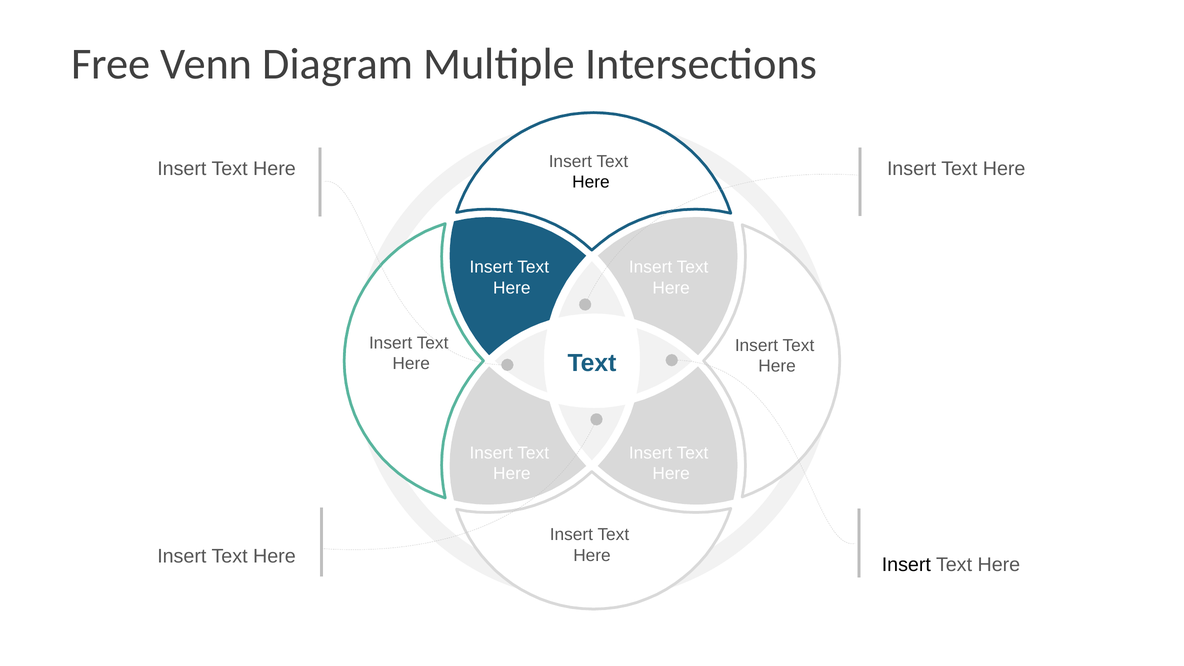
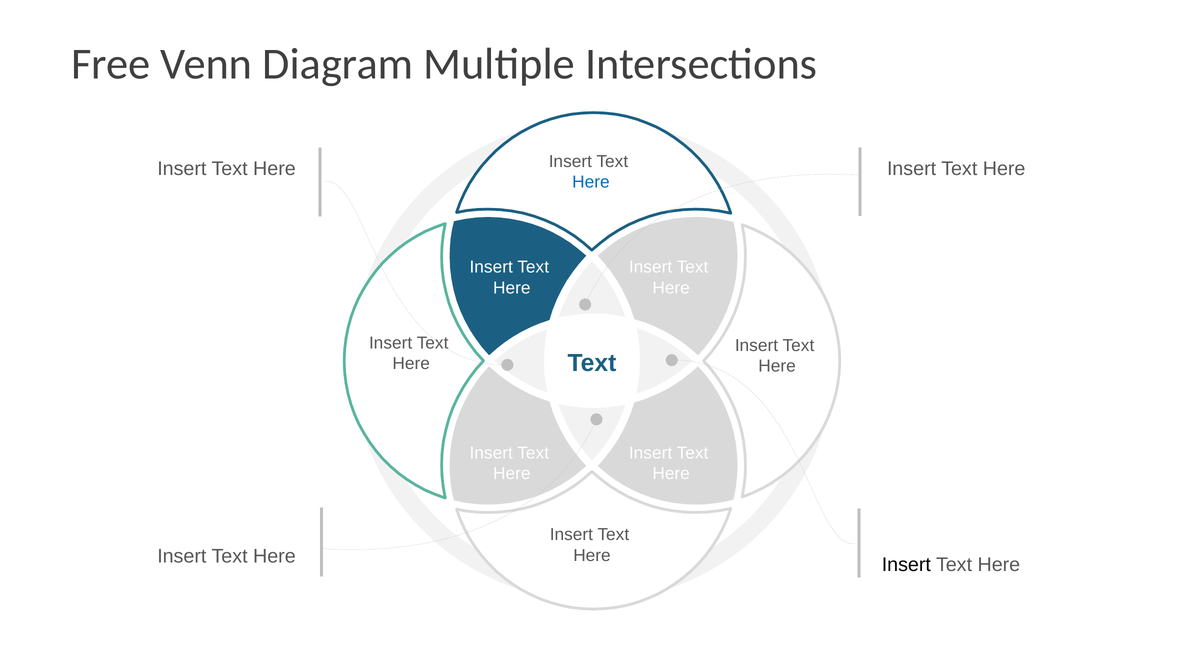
Here at (591, 182) colour: black -> blue
